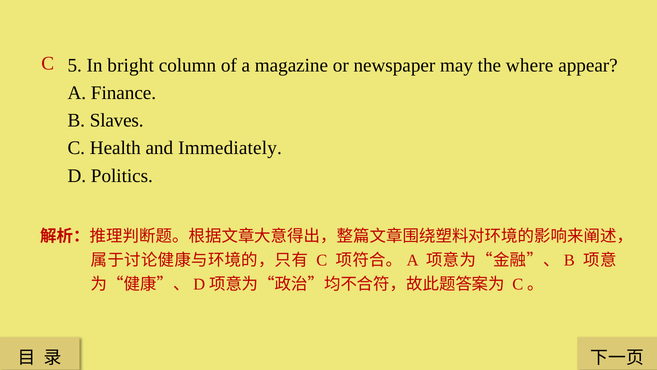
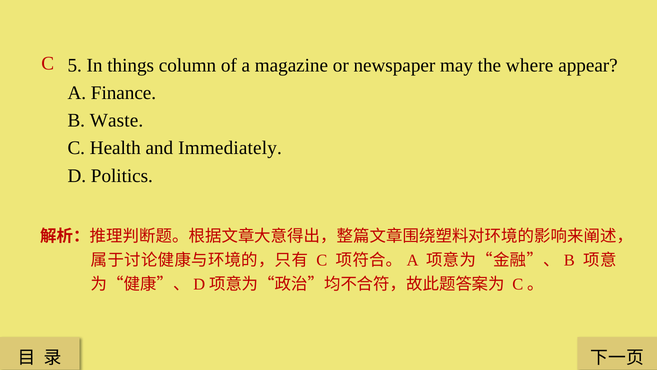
bright: bright -> things
Slaves: Slaves -> Waste
